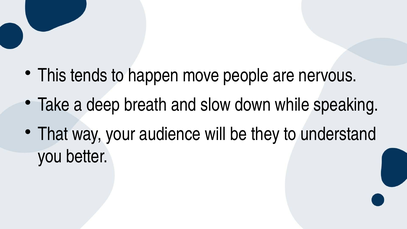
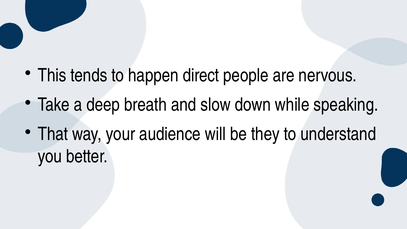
move: move -> direct
